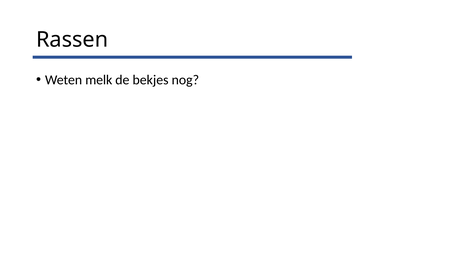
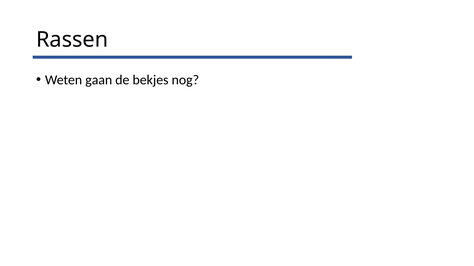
melk: melk -> gaan
